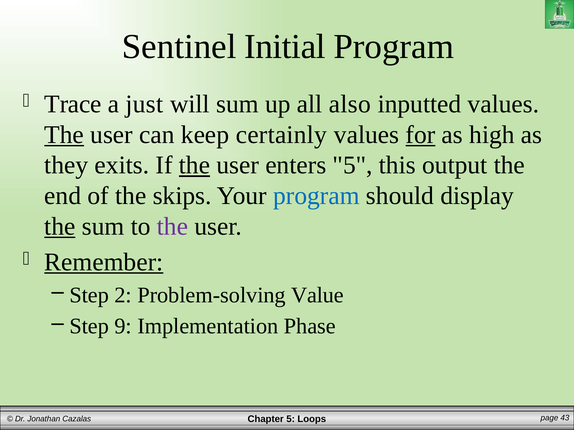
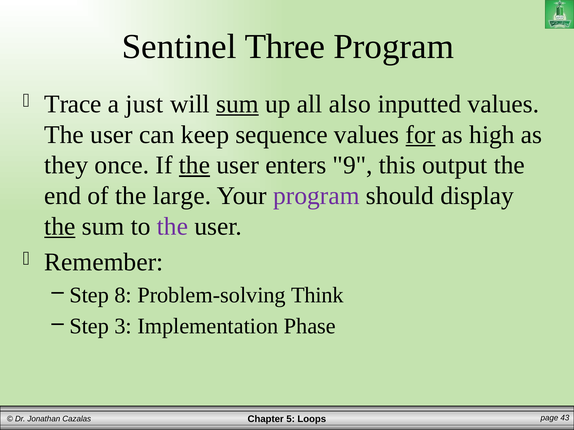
Initial: Initial -> Three
sum at (237, 104) underline: none -> present
The at (64, 135) underline: present -> none
certainly: certainly -> sequence
exits: exits -> once
enters 5: 5 -> 9
skips: skips -> large
program at (316, 196) colour: blue -> purple
Remember underline: present -> none
2: 2 -> 8
Value: Value -> Think
9: 9 -> 3
